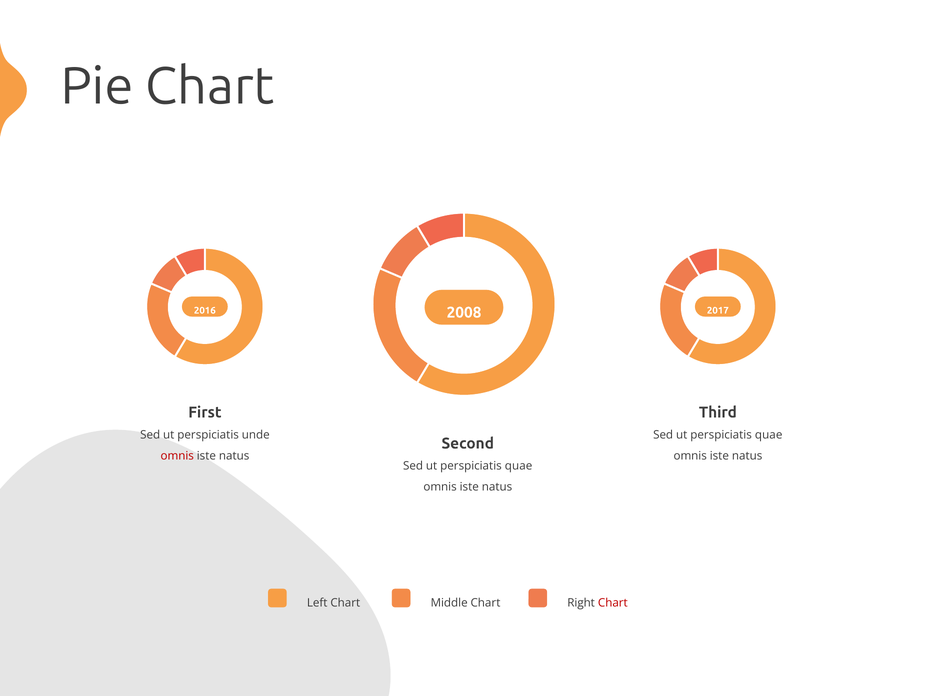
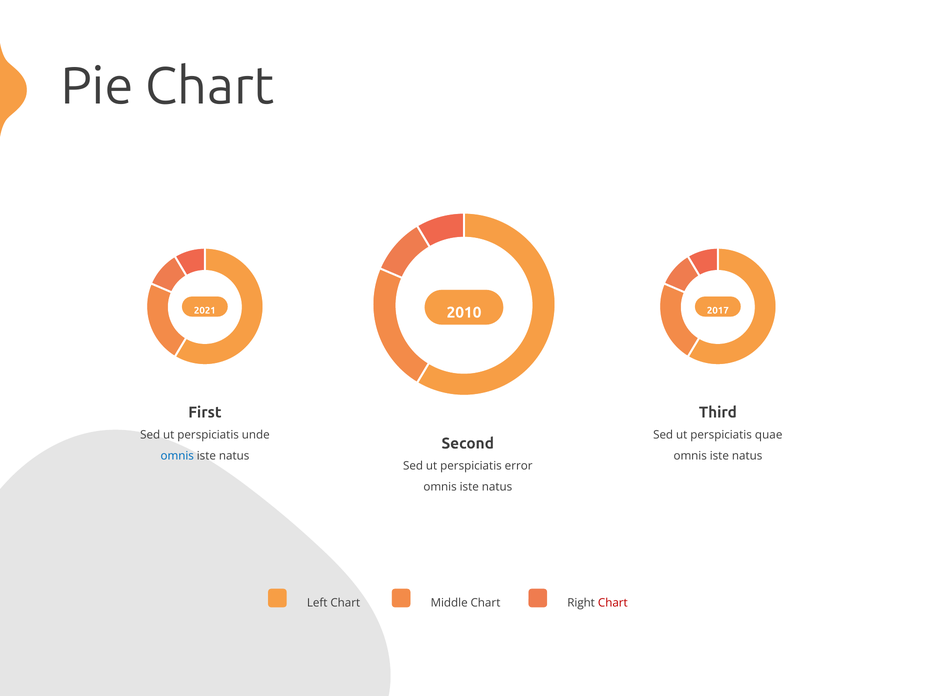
2008: 2008 -> 2010
2016: 2016 -> 2021
omnis at (177, 456) colour: red -> blue
quae at (519, 466): quae -> error
